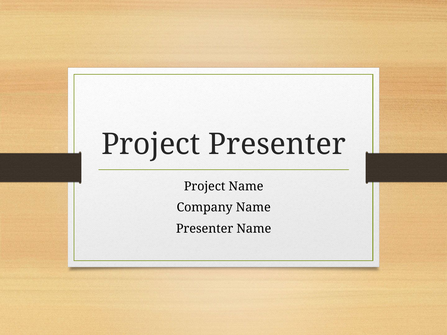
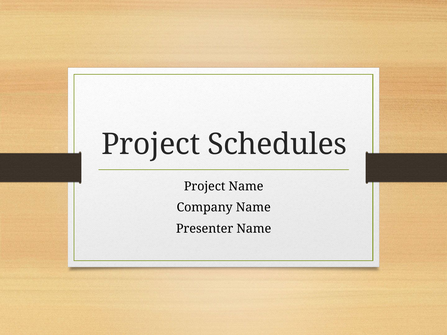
Project Presenter: Presenter -> Schedules
